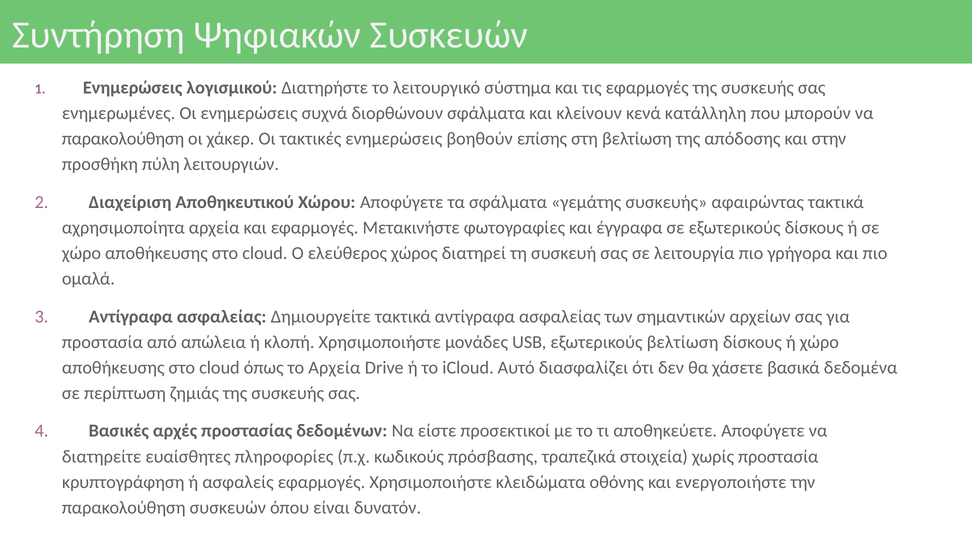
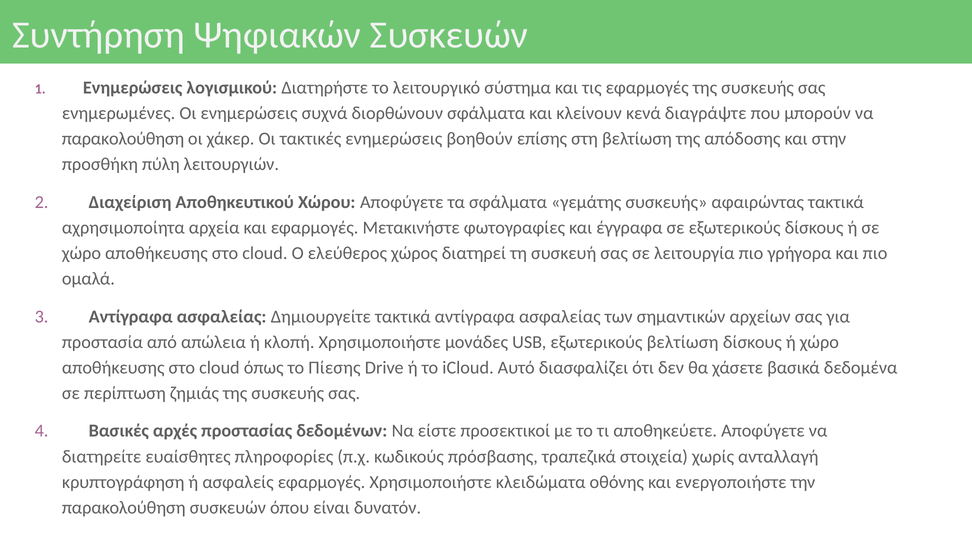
κατάλληλη: κατάλληλη -> διαγράψτε
το Αρχεία: Αρχεία -> Πίεσης
χωρίς προστασία: προστασία -> ανταλλαγή
